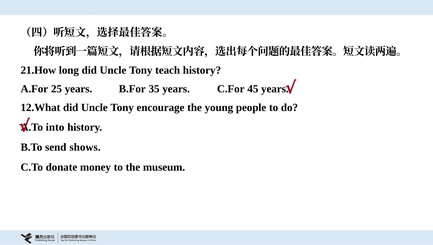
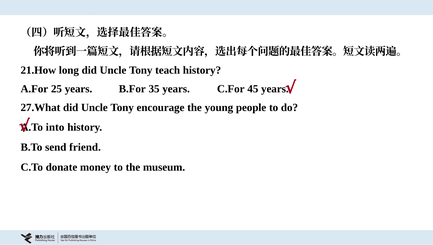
12.What: 12.What -> 27.What
shows: shows -> friend
